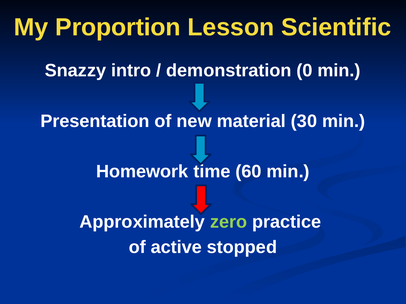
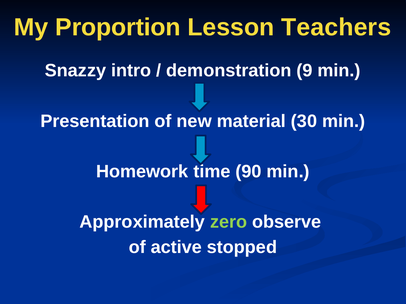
Scientific: Scientific -> Teachers
0: 0 -> 9
60: 60 -> 90
practice: practice -> observe
